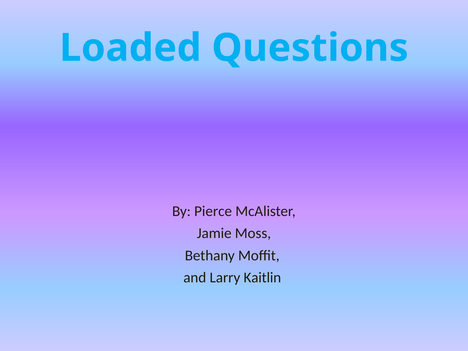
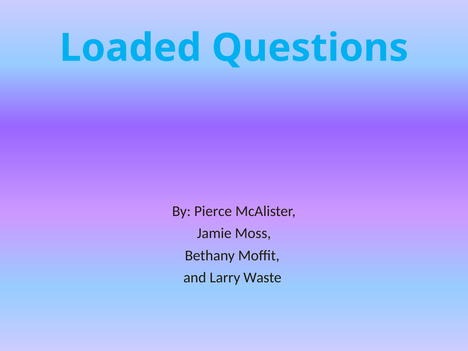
Kaitlin: Kaitlin -> Waste
